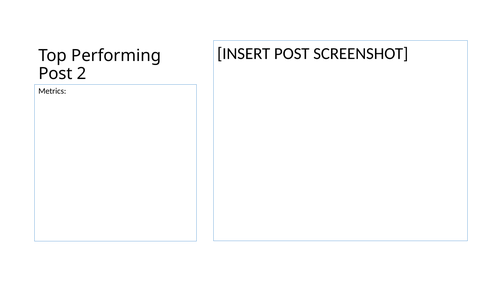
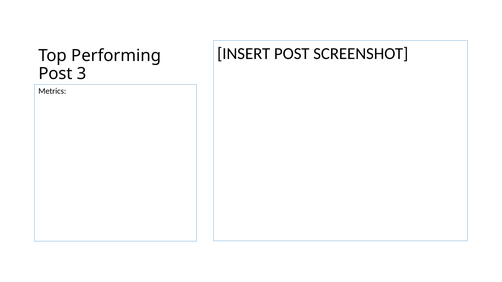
2: 2 -> 3
